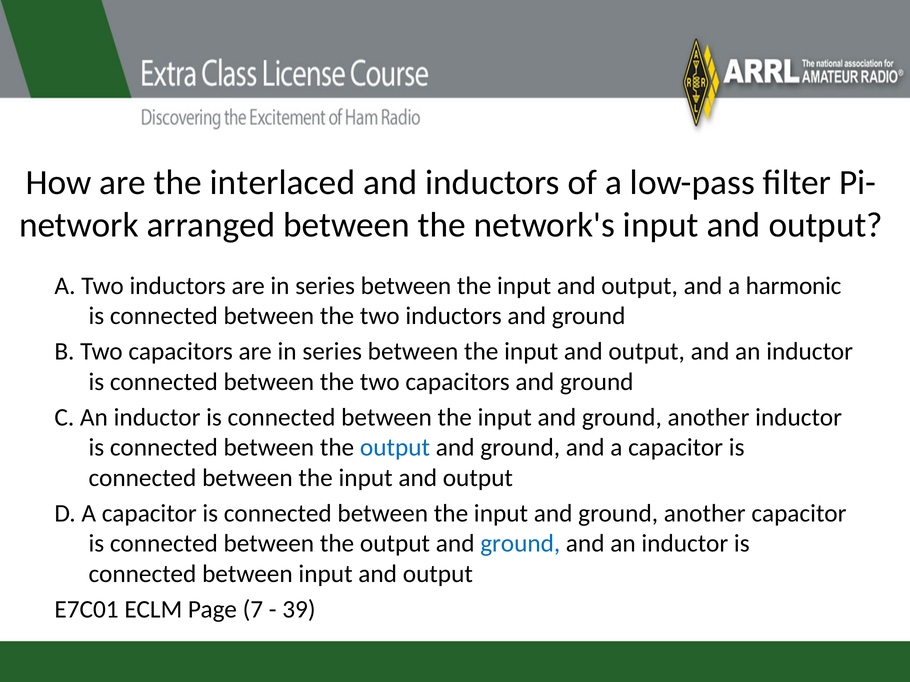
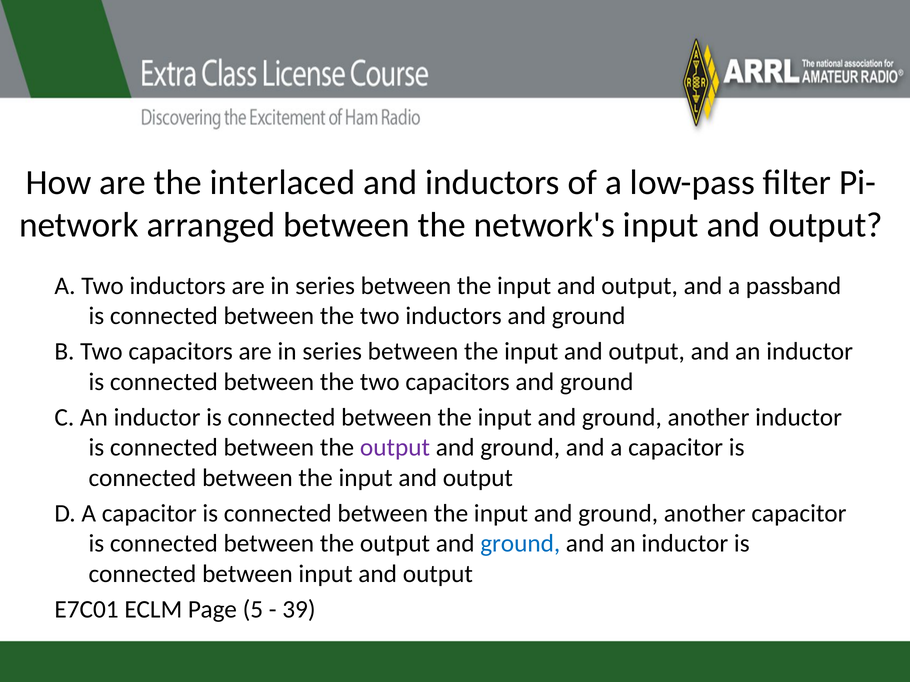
harmonic: harmonic -> passband
output at (395, 448) colour: blue -> purple
7: 7 -> 5
